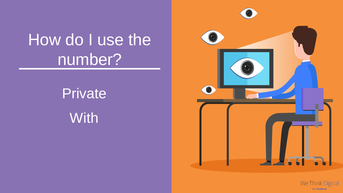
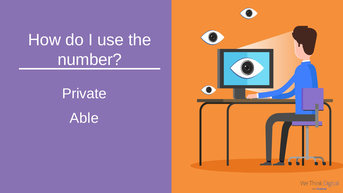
With: With -> Able
